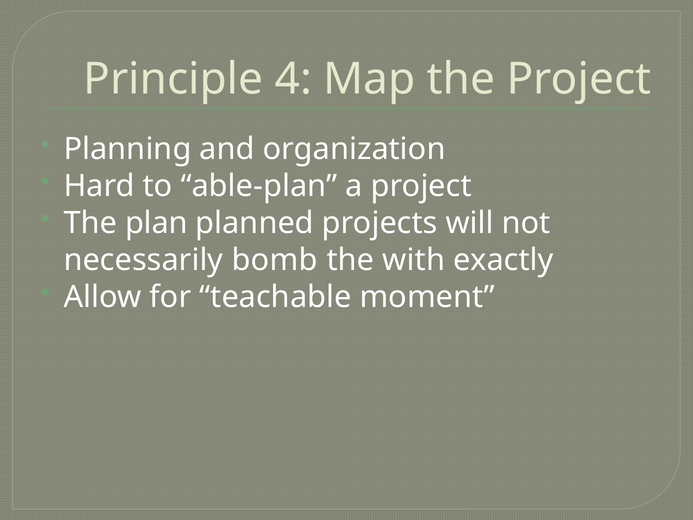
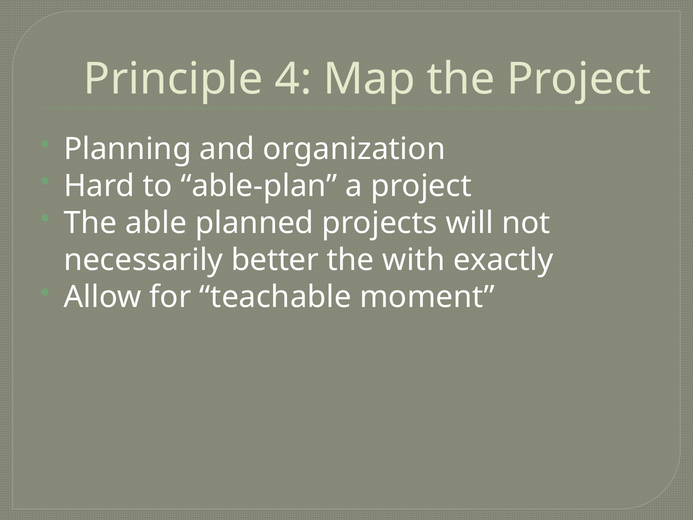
plan: plan -> able
bomb: bomb -> better
